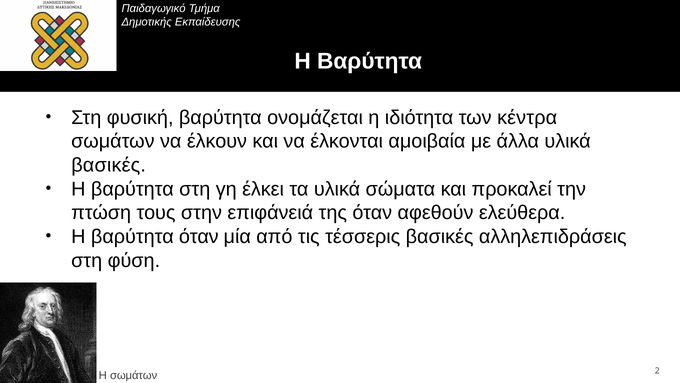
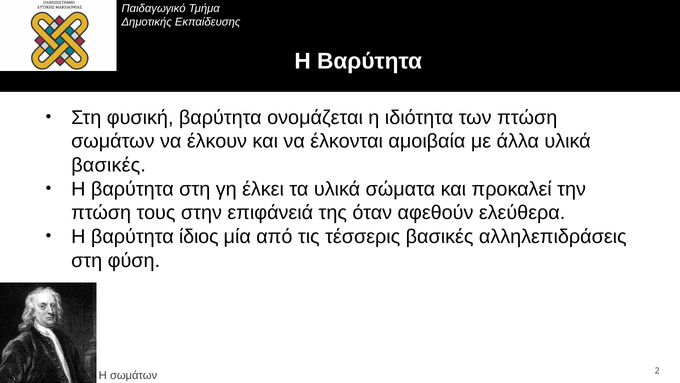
των κέντρα: κέντρα -> πτώση
βαρύτητα όταν: όταν -> ίδιος
